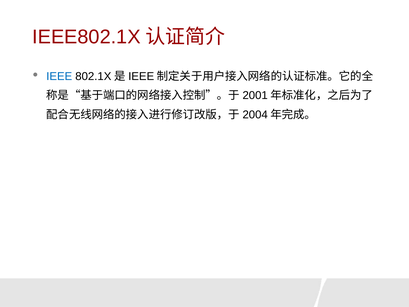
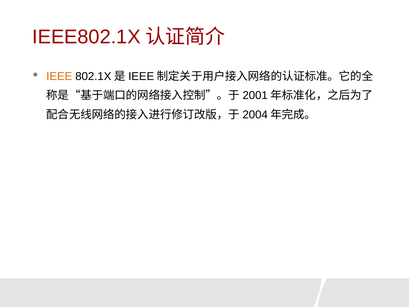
IEEE colour: blue -> orange
